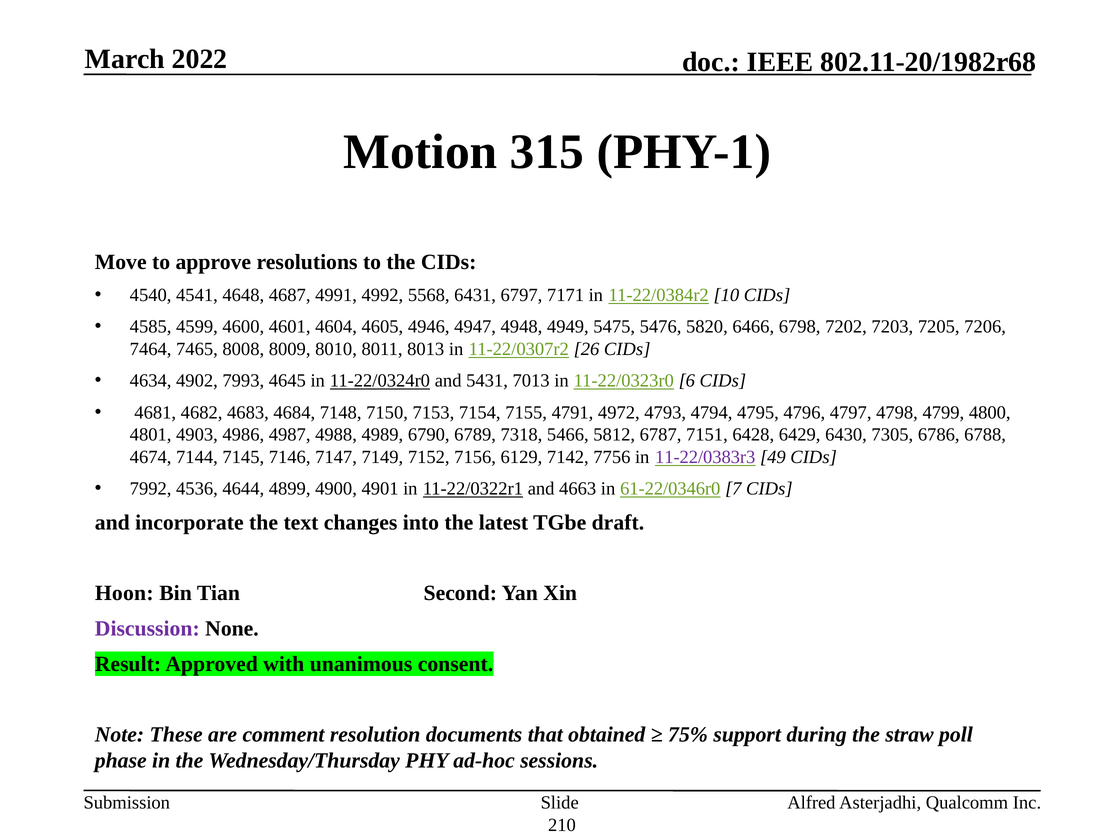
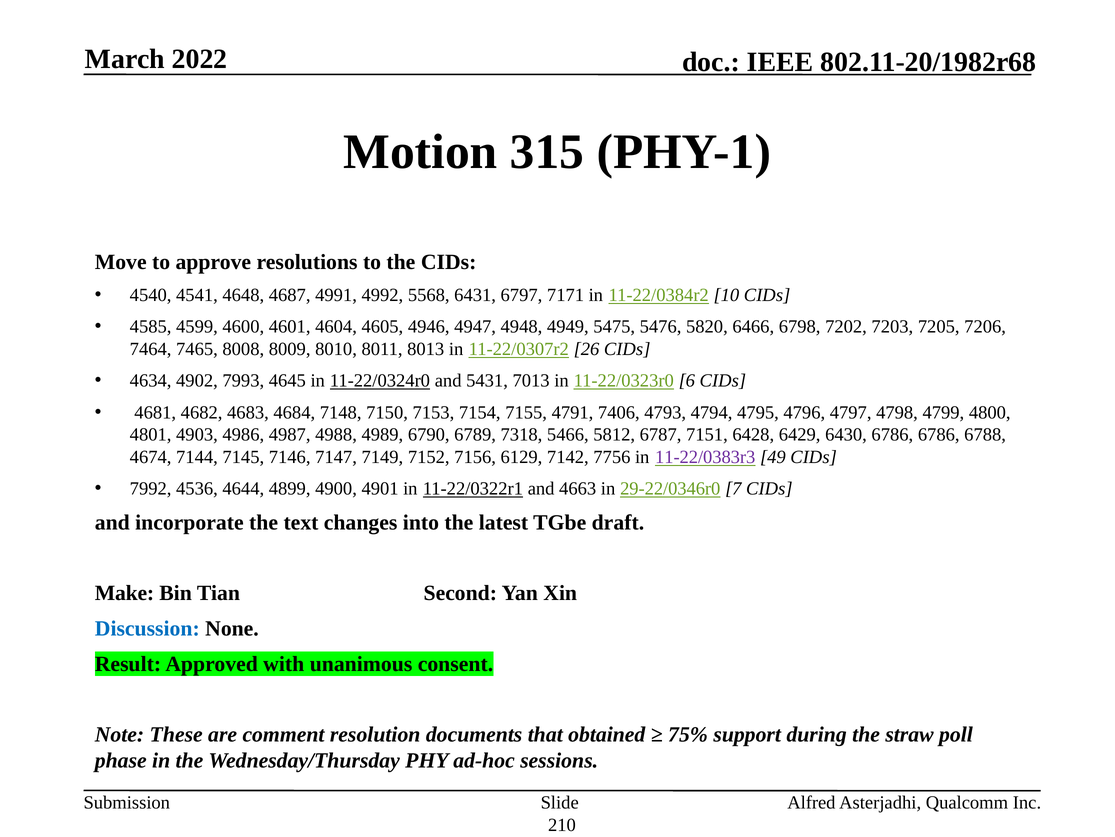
4972: 4972 -> 7406
6430 7305: 7305 -> 6786
61-22/0346r0: 61-22/0346r0 -> 29-22/0346r0
Hoon: Hoon -> Make
Discussion colour: purple -> blue
